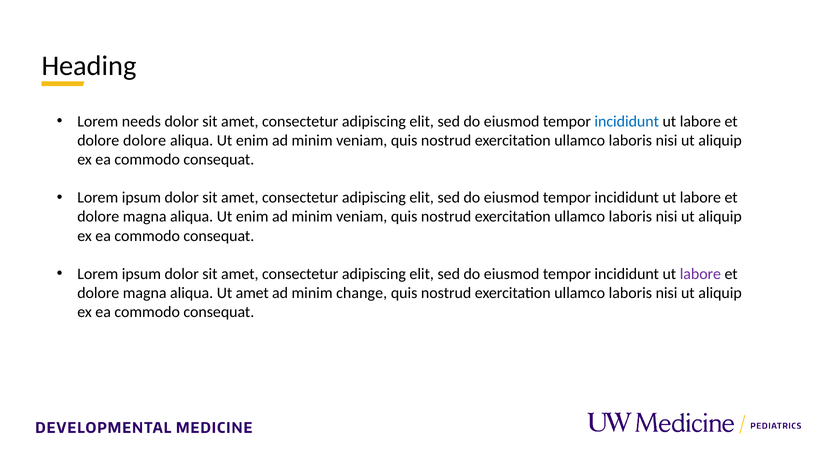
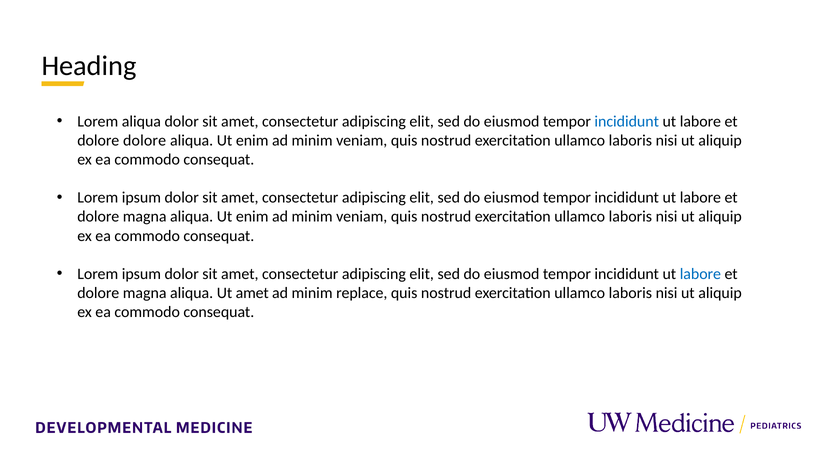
Lorem needs: needs -> aliqua
labore at (700, 274) colour: purple -> blue
change: change -> replace
